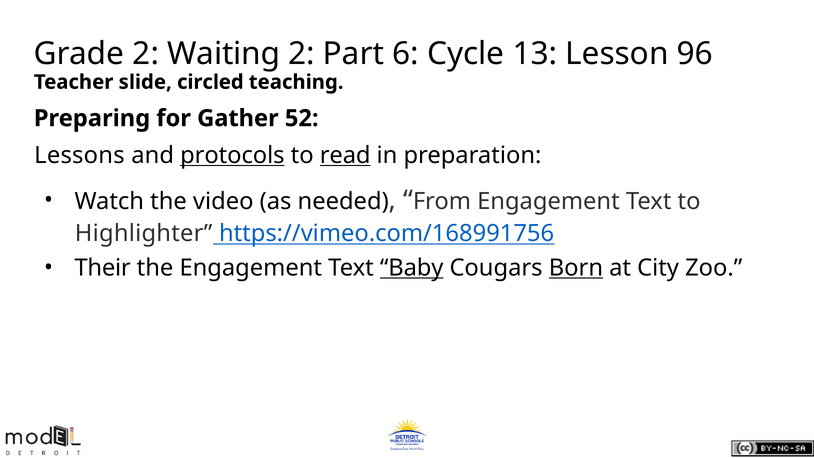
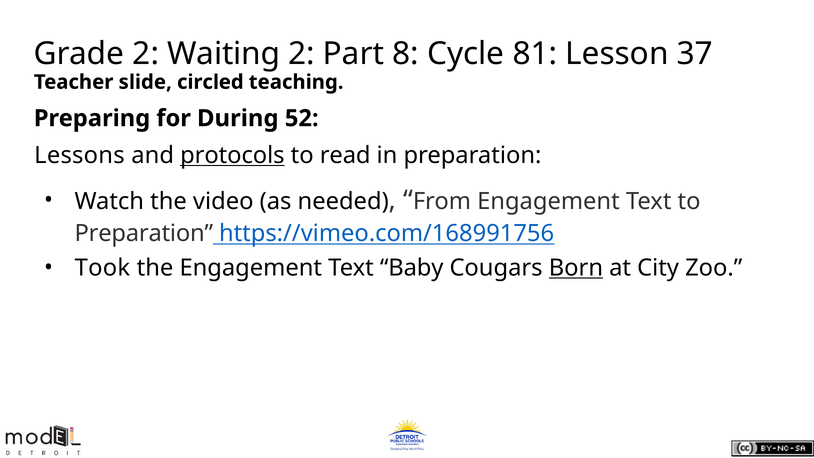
6: 6 -> 8
13: 13 -> 81
96: 96 -> 37
Gather: Gather -> During
read underline: present -> none
Highlighter at (144, 233): Highlighter -> Preparation
Their: Their -> Took
Baby underline: present -> none
